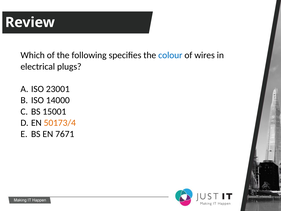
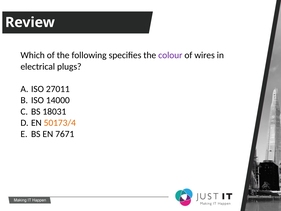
colour colour: blue -> purple
23001: 23001 -> 27011
15001: 15001 -> 18031
